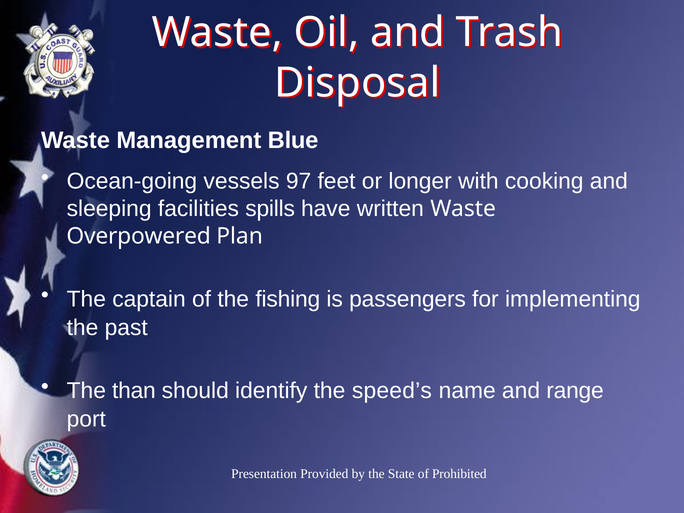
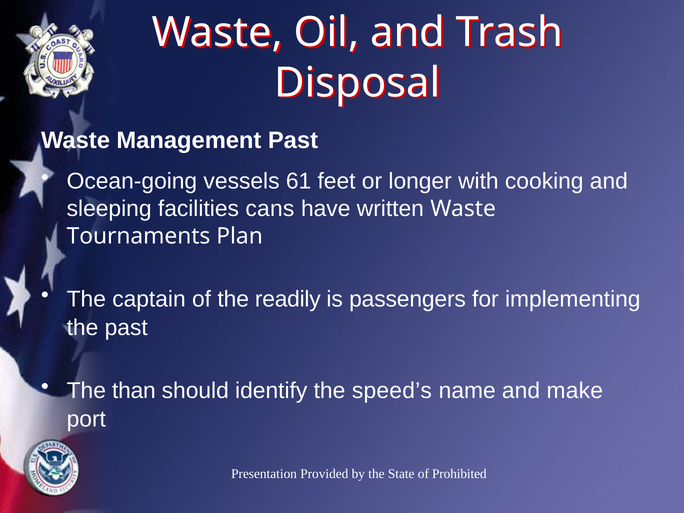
Management Blue: Blue -> Past
97: 97 -> 61
spills: spills -> cans
Overpowered: Overpowered -> Tournaments
fishing: fishing -> readily
range: range -> make
